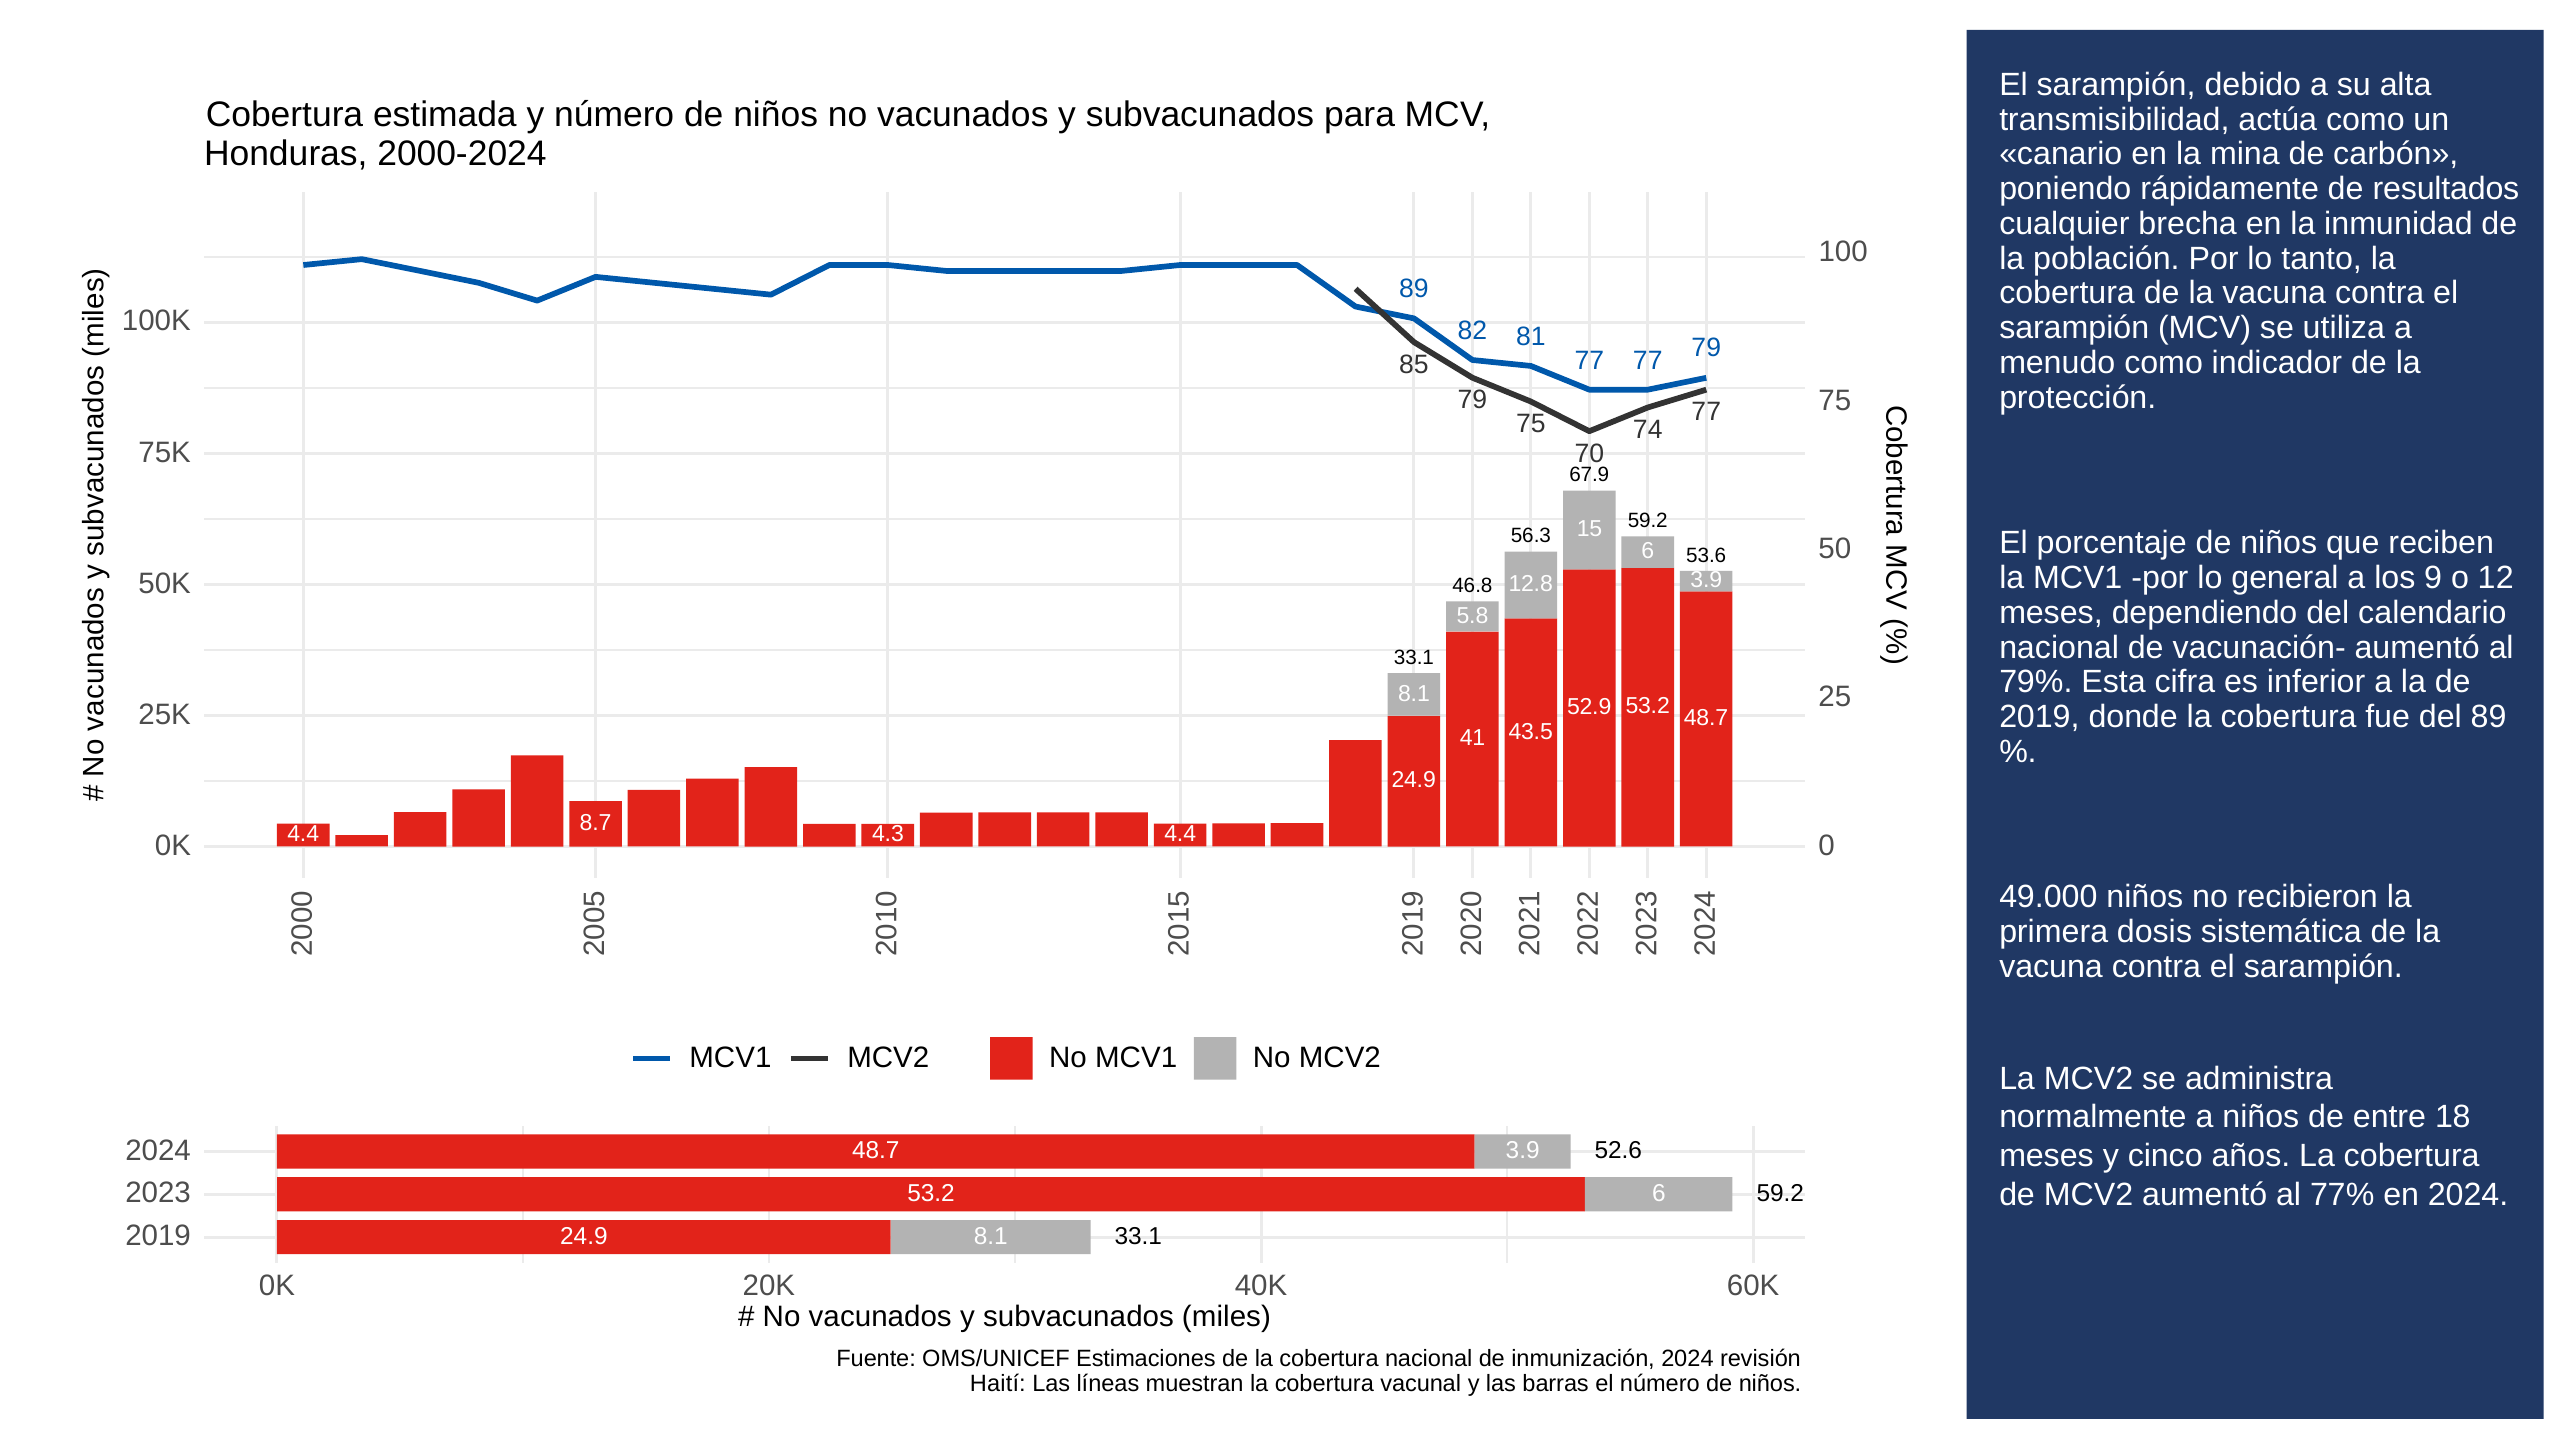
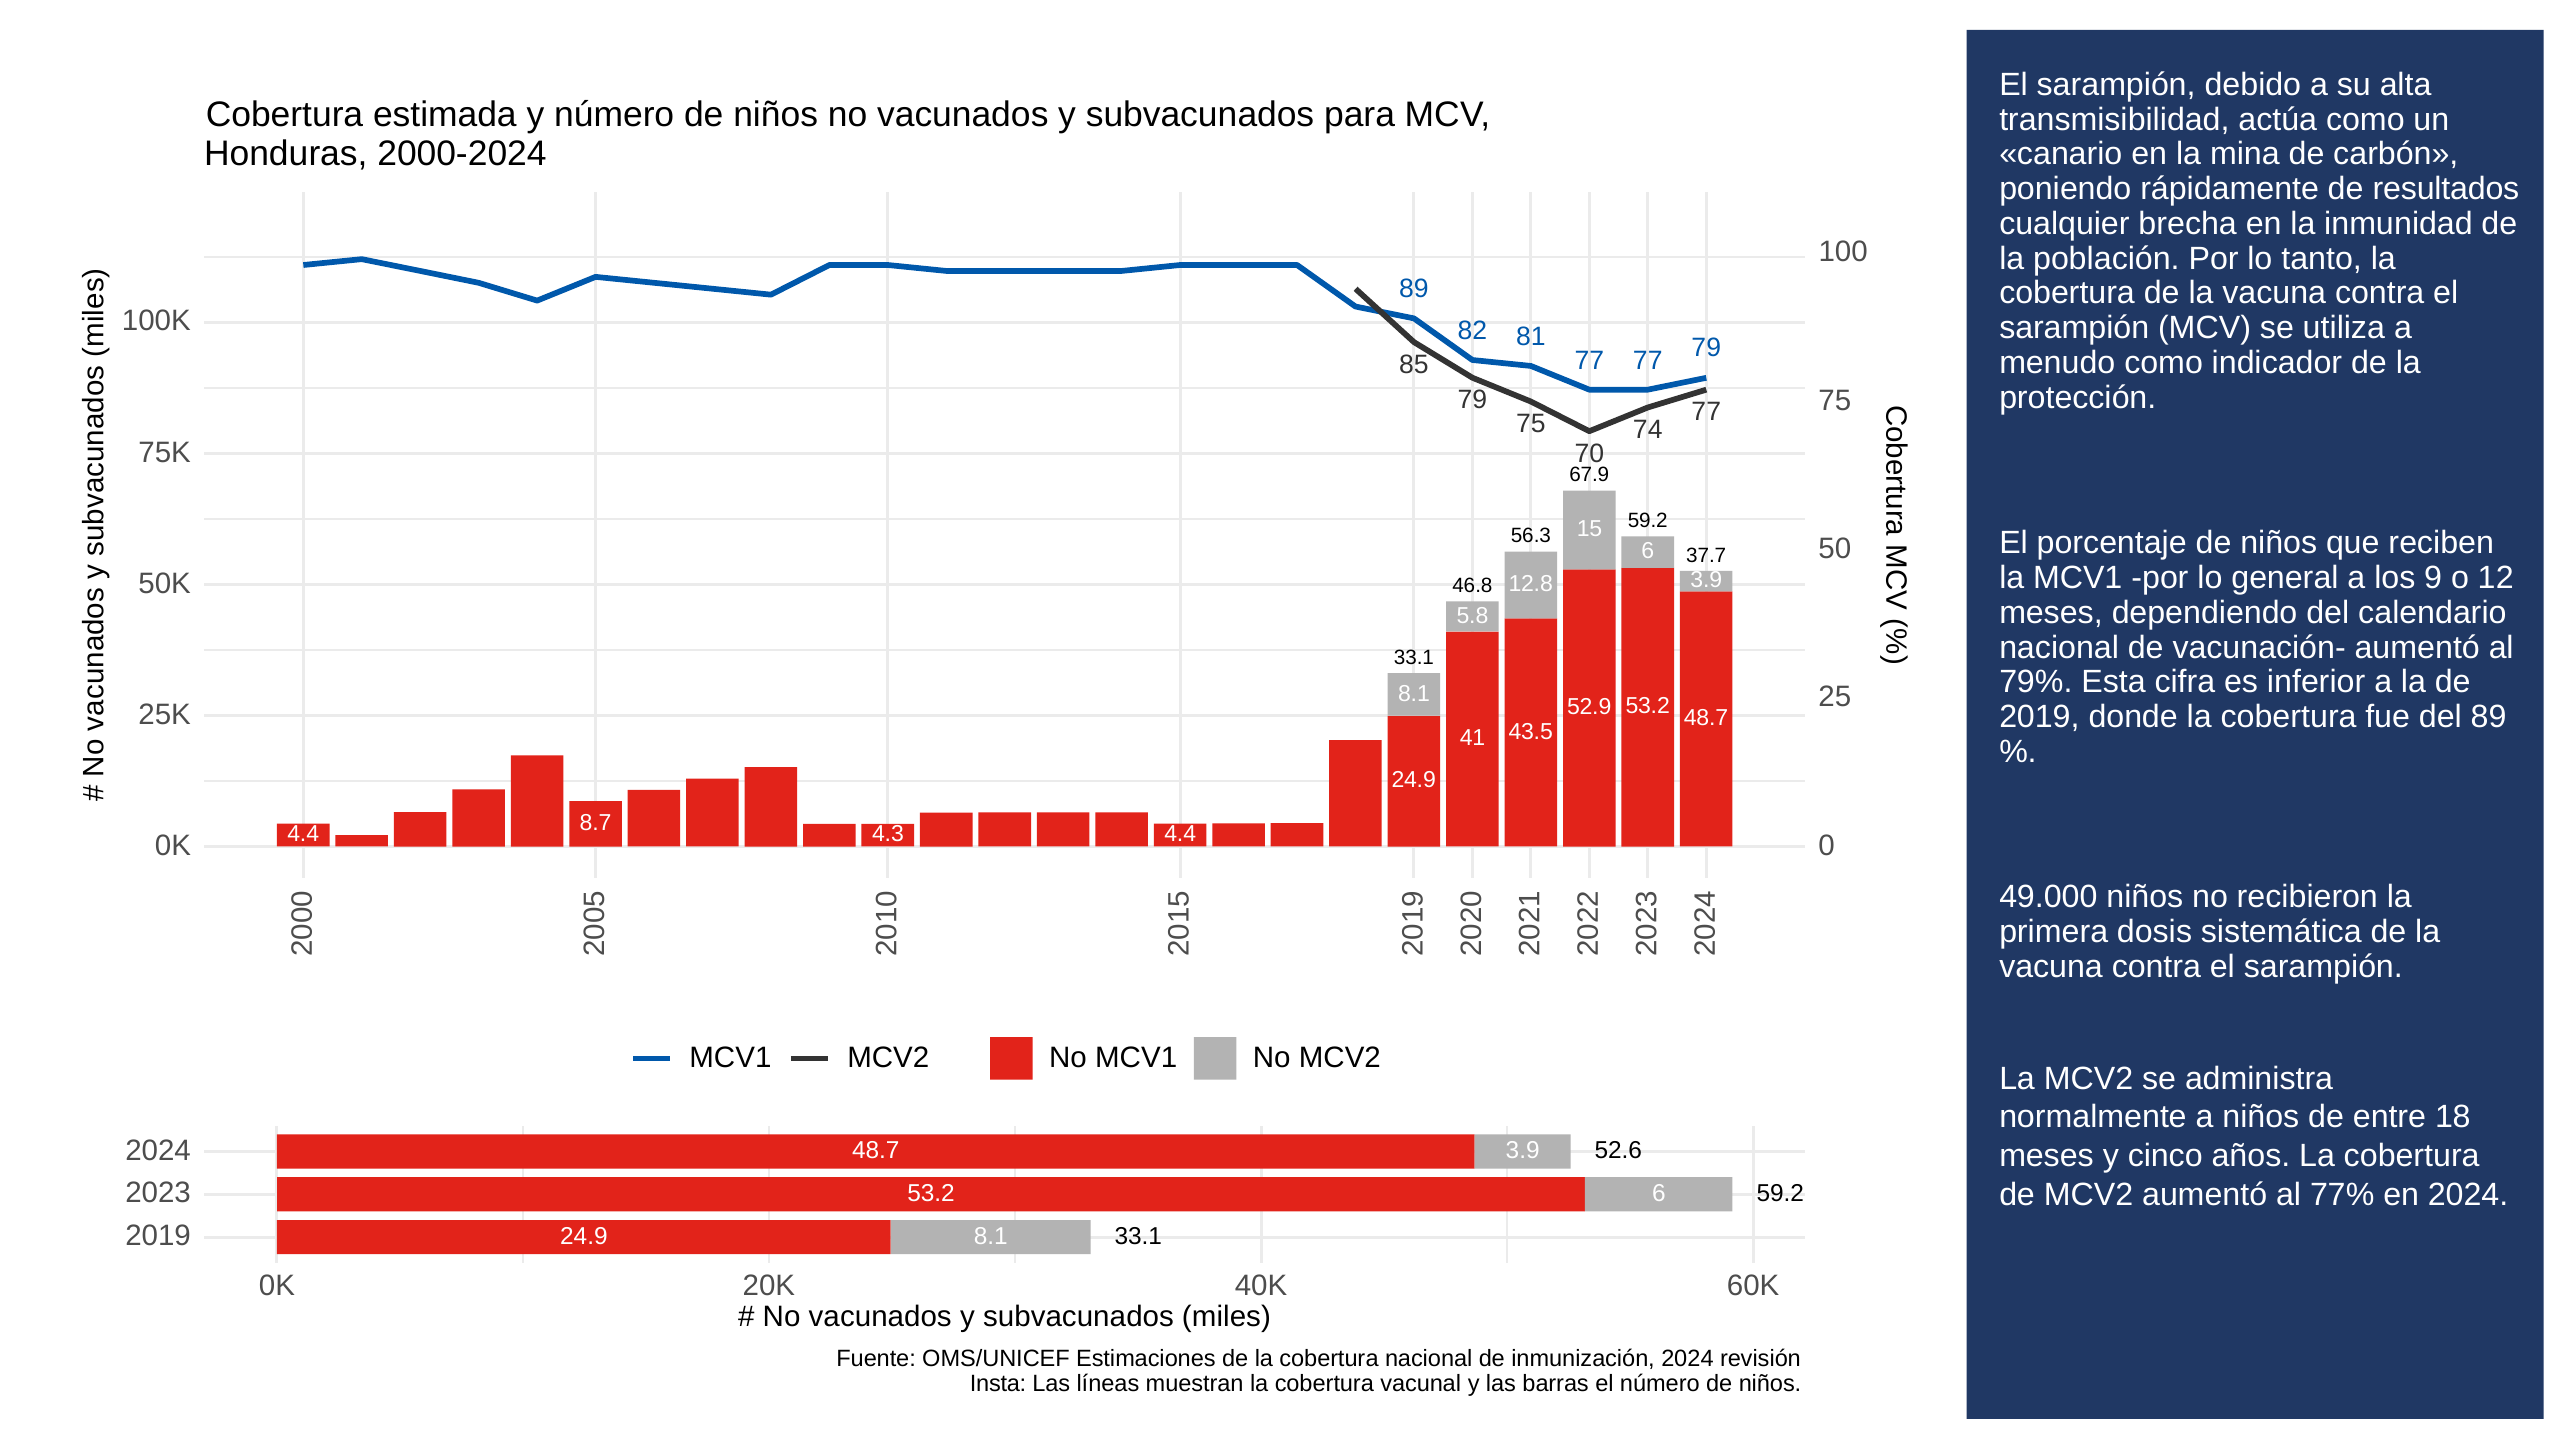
53.6: 53.6 -> 37.7
Haití: Haití -> Insta
